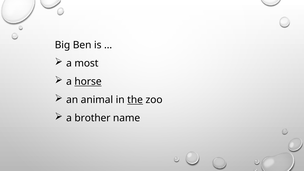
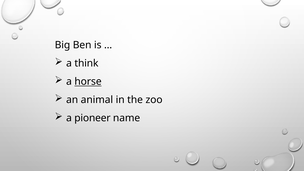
most: most -> think
the underline: present -> none
brother: brother -> pioneer
